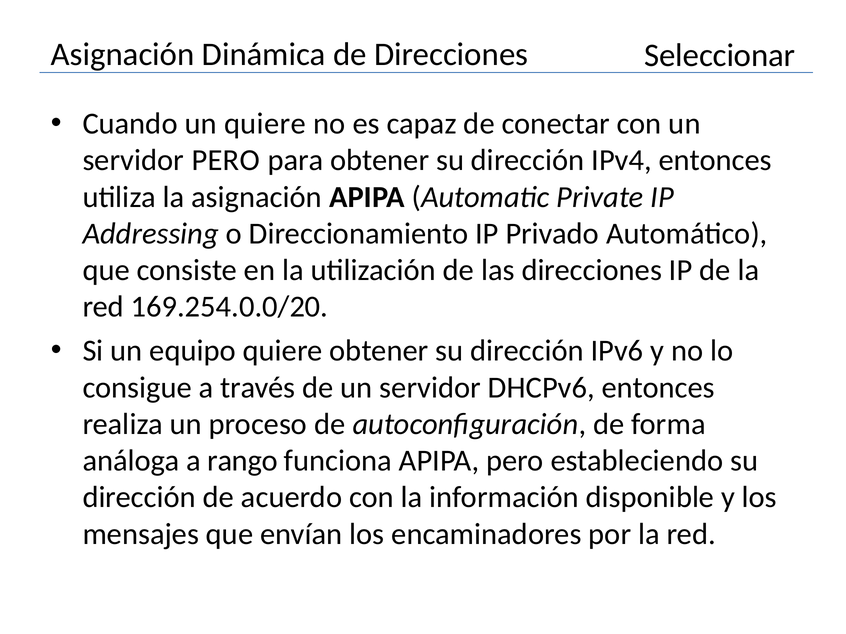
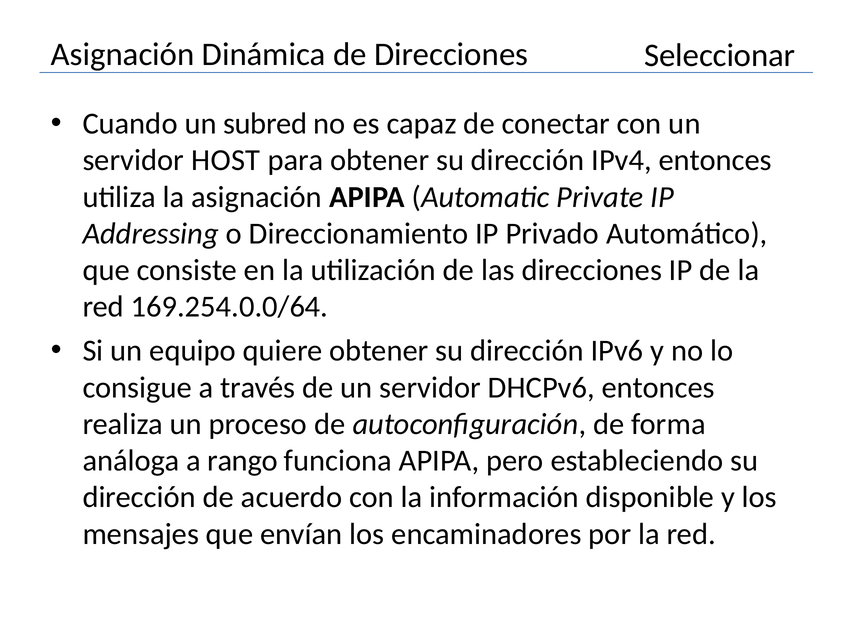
un quiere: quiere -> subred
servidor PERO: PERO -> HOST
169.254.0.0/20: 169.254.0.0/20 -> 169.254.0.0/64
